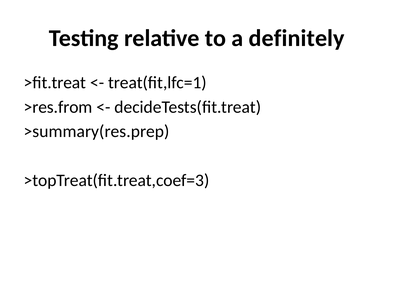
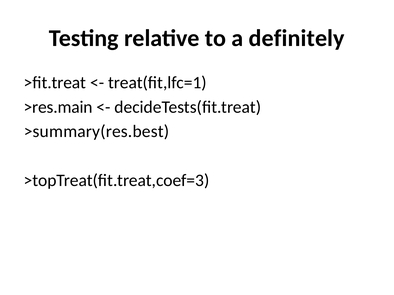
>res.from: >res.from -> >res.main
>summary(res.prep: >summary(res.prep -> >summary(res.best
